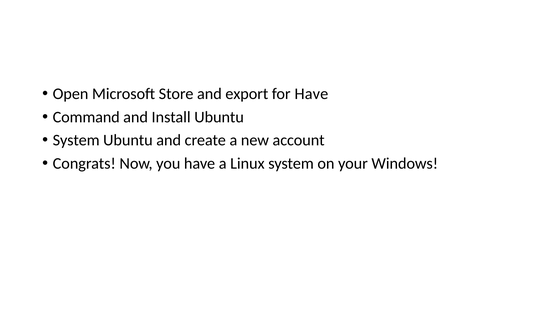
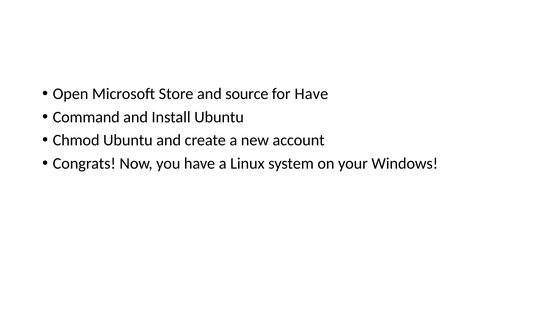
export: export -> source
System at (76, 140): System -> Chmod
